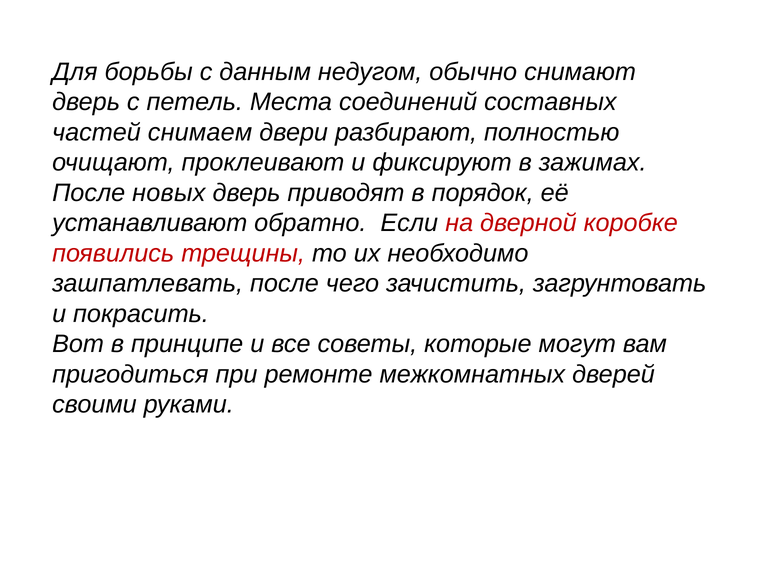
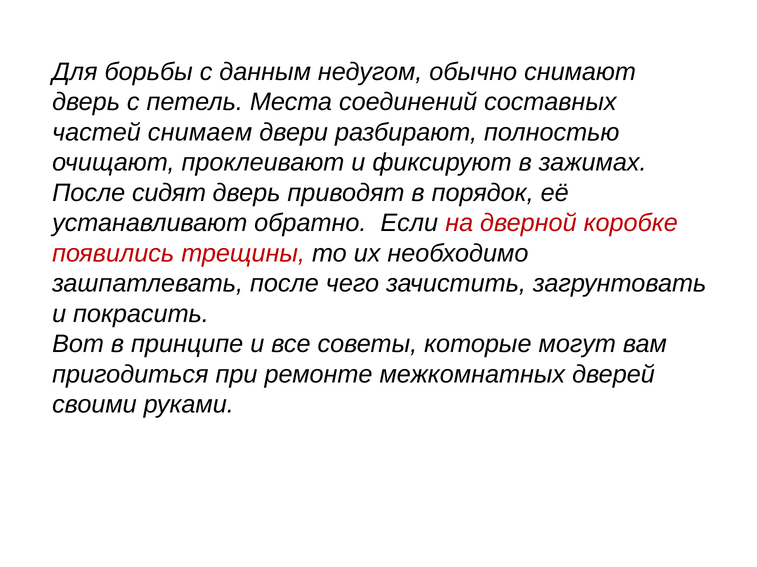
новых: новых -> сидят
